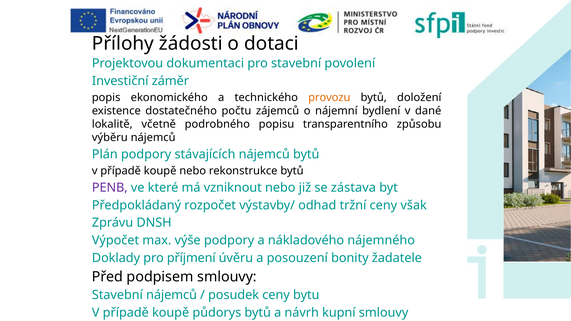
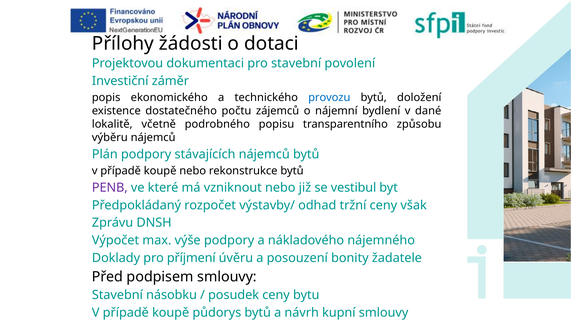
provozu colour: orange -> blue
zástava: zástava -> vestibul
Stavební nájemců: nájemců -> násobku
